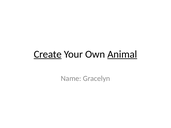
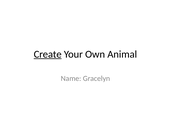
Animal underline: present -> none
